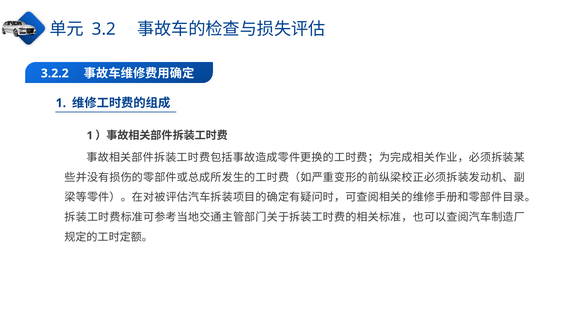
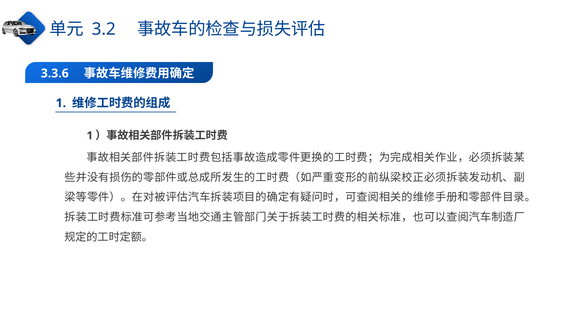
3.2.2: 3.2.2 -> 3.3.6
